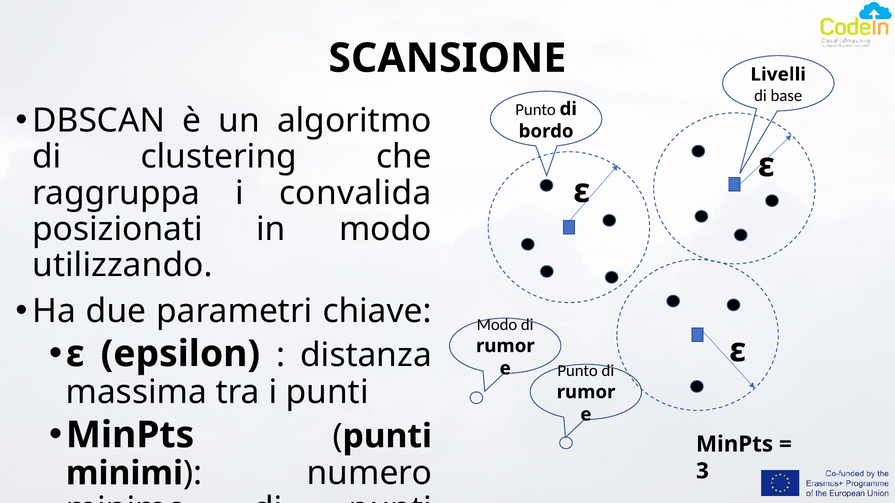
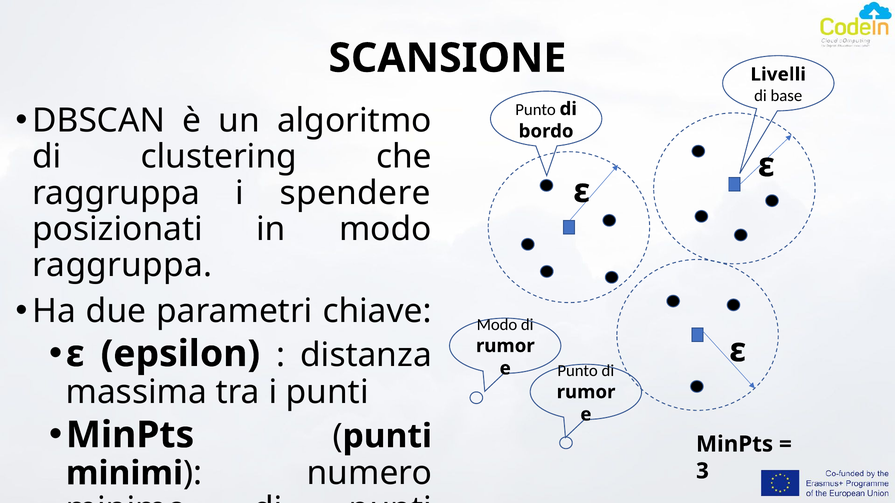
convalida: convalida -> spendere
utilizzando at (122, 266): utilizzando -> raggruppa
